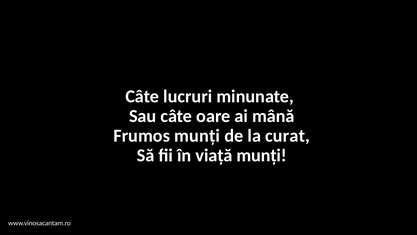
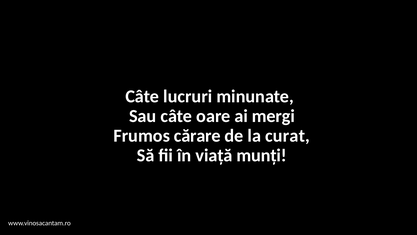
mână: mână -> mergi
Frumos munți: munți -> cărare
